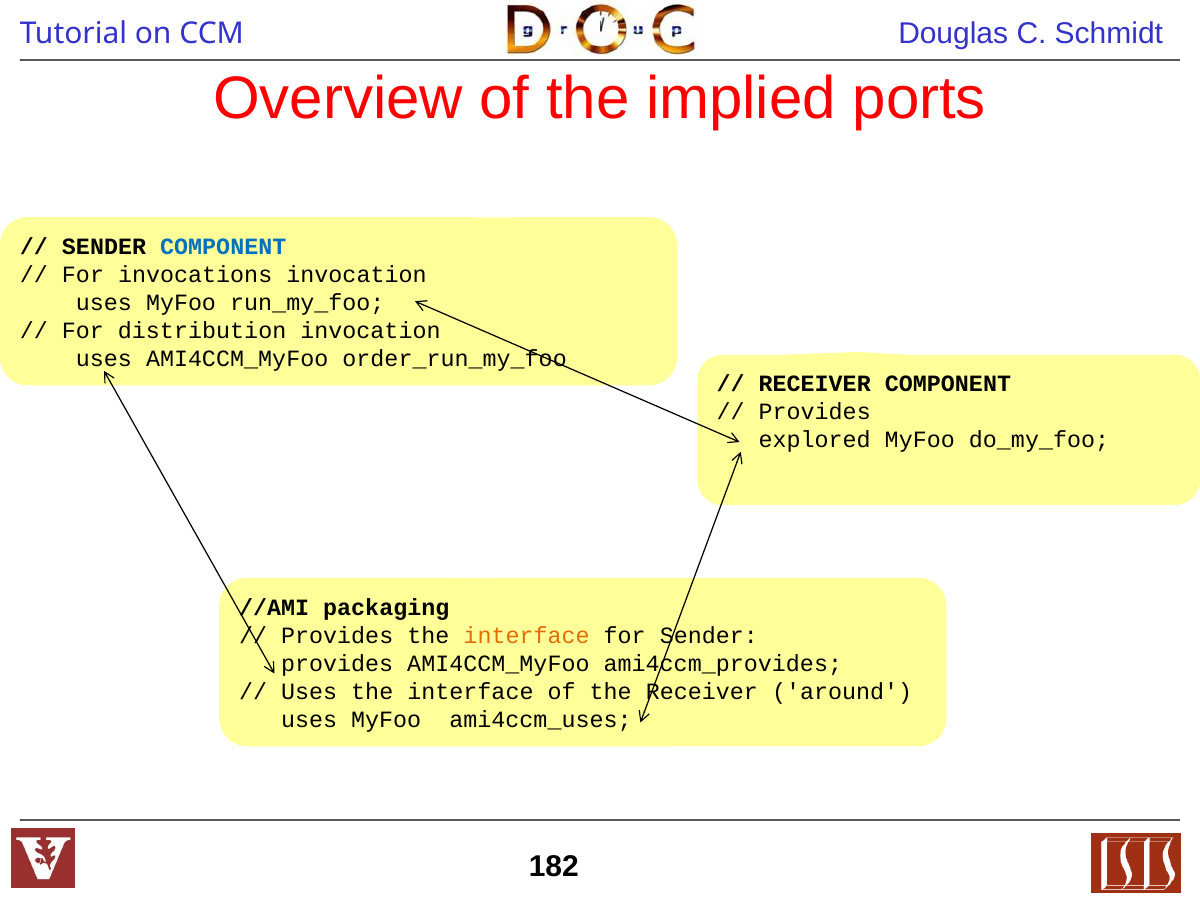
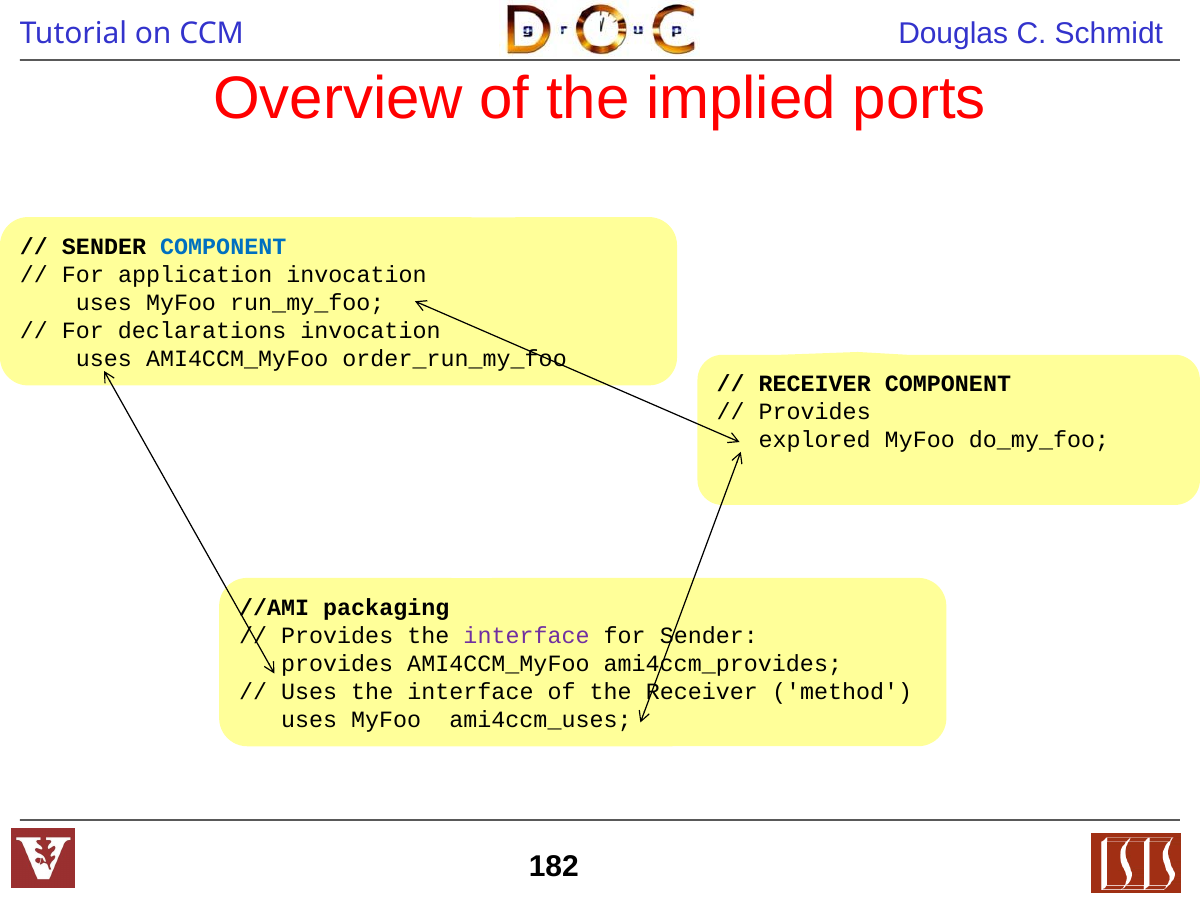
invocations: invocations -> application
distribution: distribution -> declarations
interface at (527, 636) colour: orange -> purple
around: around -> method
